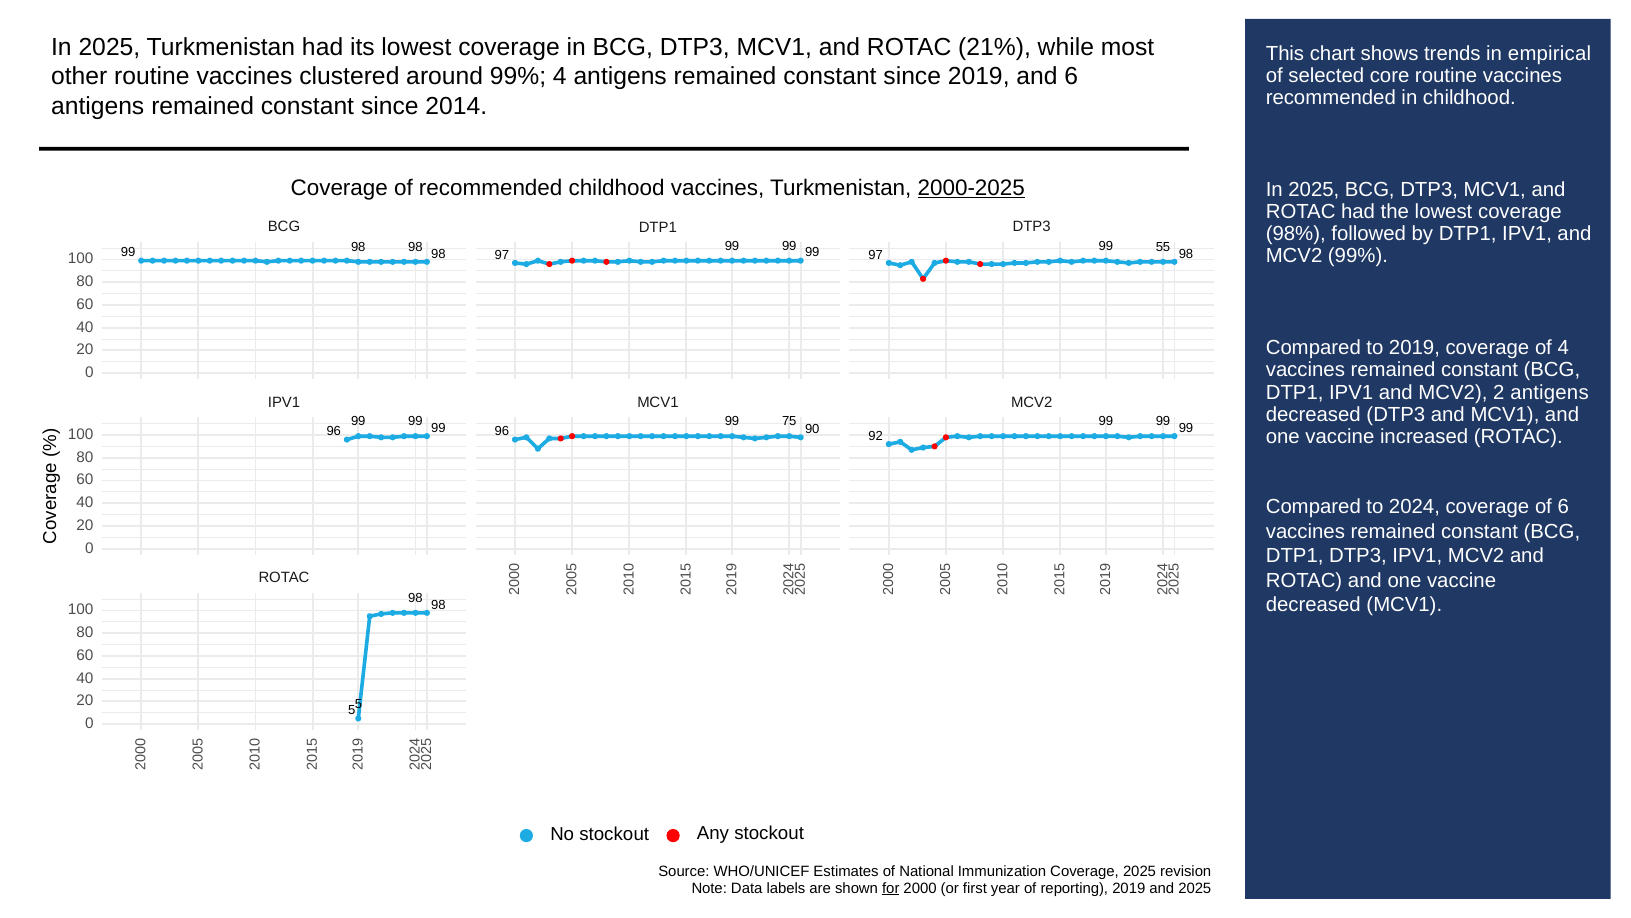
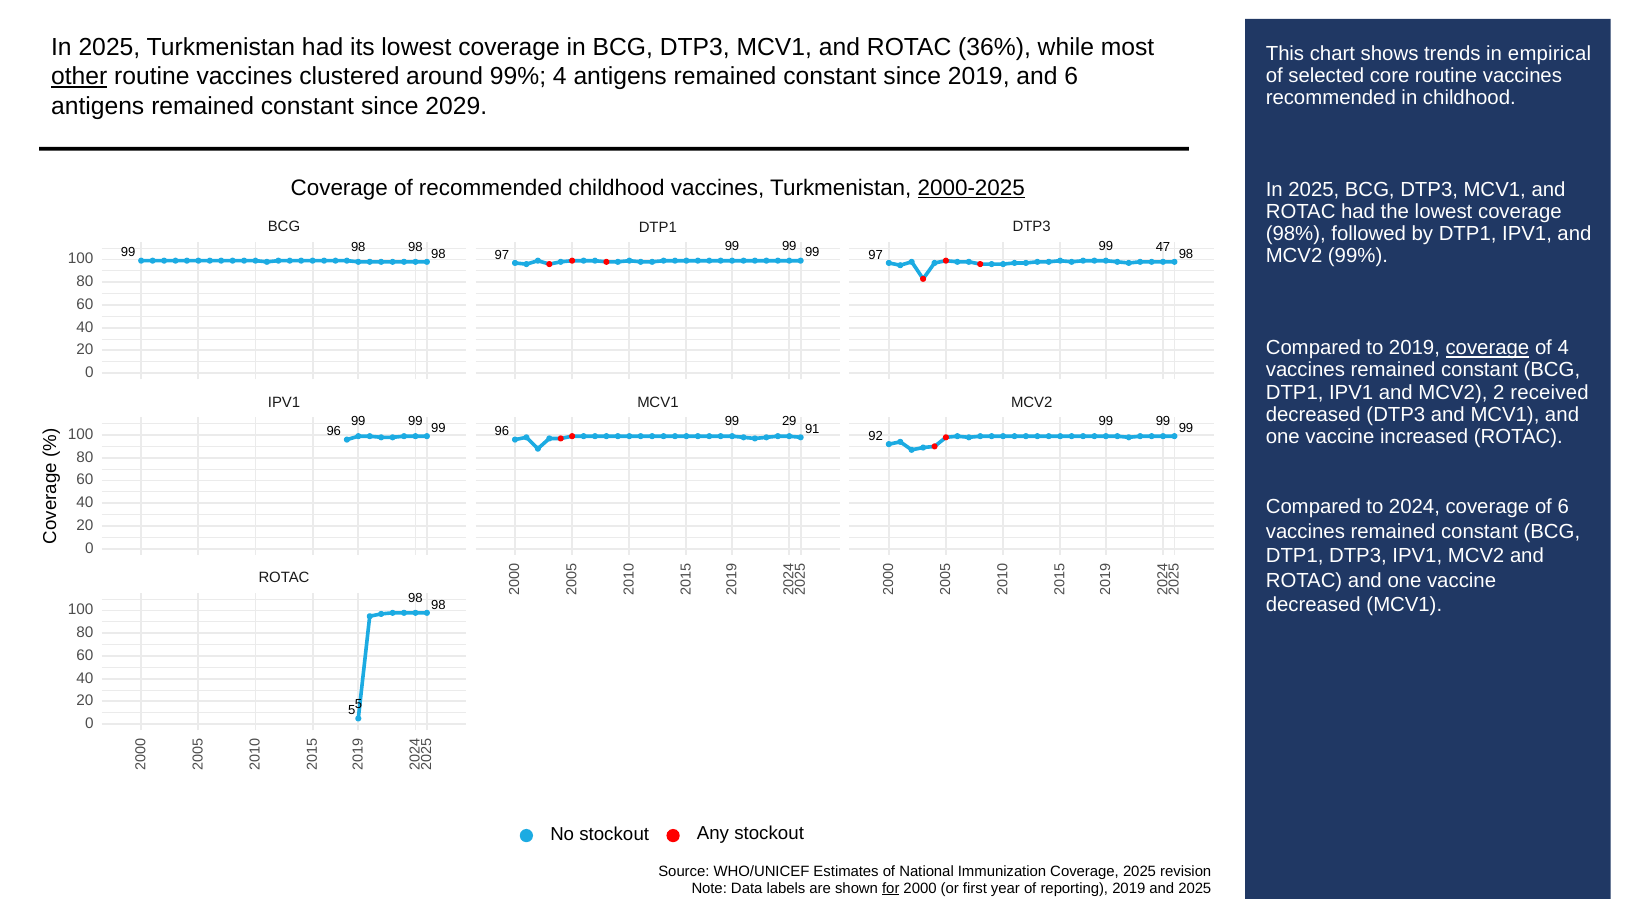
21%: 21% -> 36%
other underline: none -> present
2014: 2014 -> 2029
55: 55 -> 47
coverage at (1487, 348) underline: none -> present
2 antigens: antigens -> received
75: 75 -> 29
90: 90 -> 91
